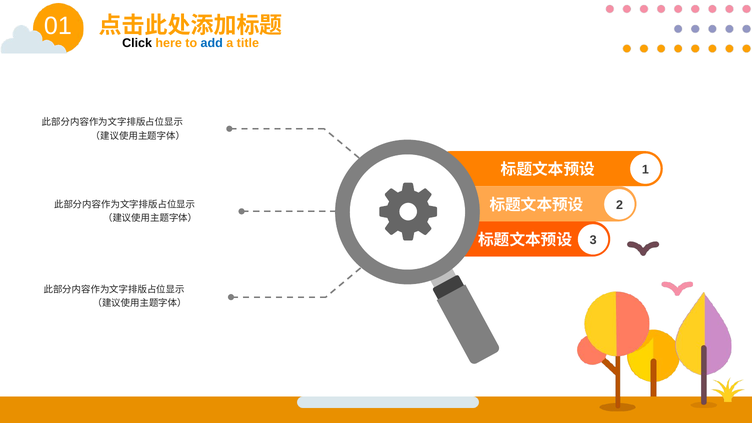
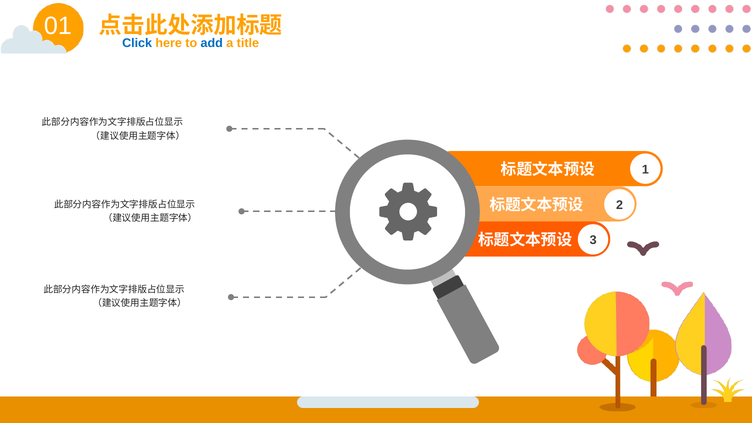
Click colour: black -> blue
